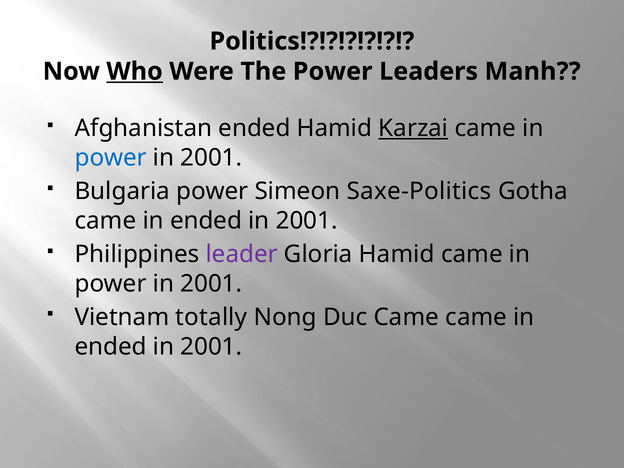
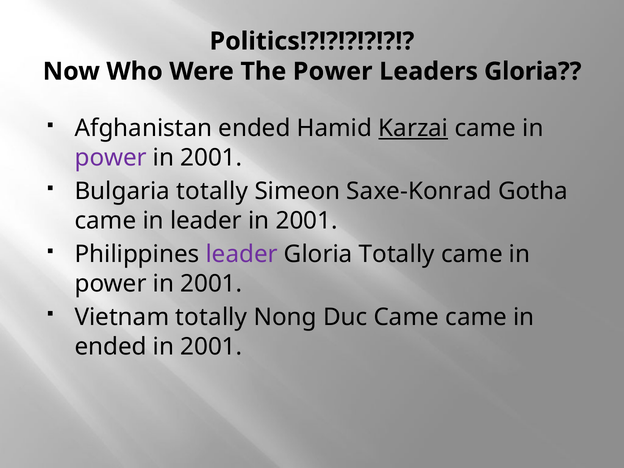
Who underline: present -> none
Leaders Manh: Manh -> Gloria
power at (111, 158) colour: blue -> purple
Bulgaria power: power -> totally
Saxe-Politics: Saxe-Politics -> Saxe-Konrad
ended at (206, 221): ended -> leader
Gloria Hamid: Hamid -> Totally
